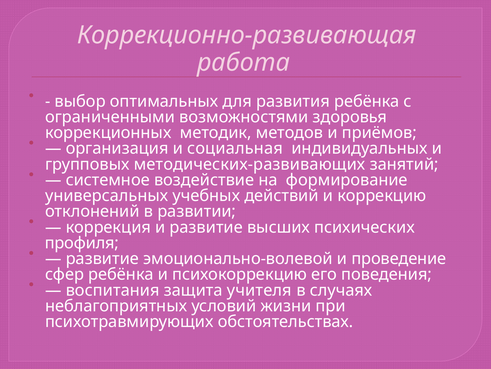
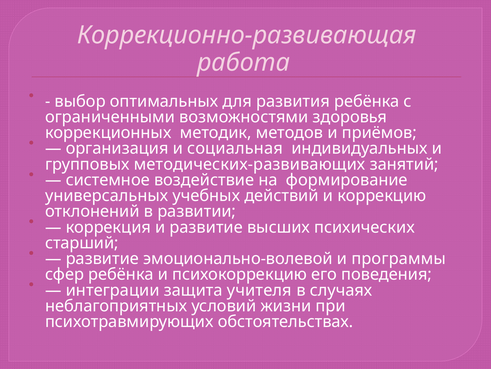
профиля: профиля -> старший
проведение: проведение -> программы
воспитания: воспитания -> интеграции
